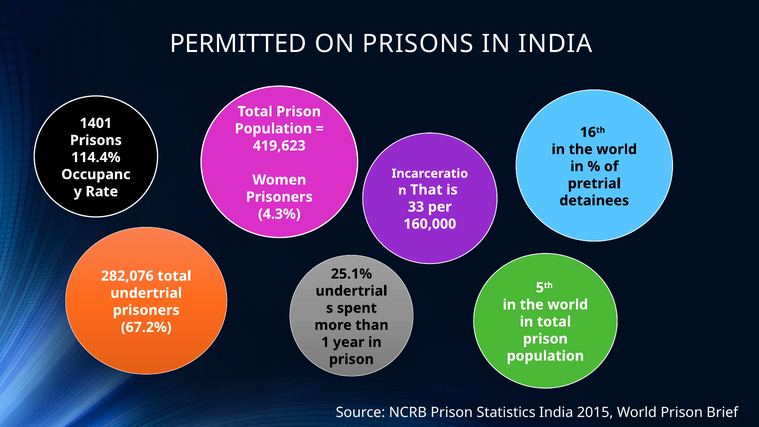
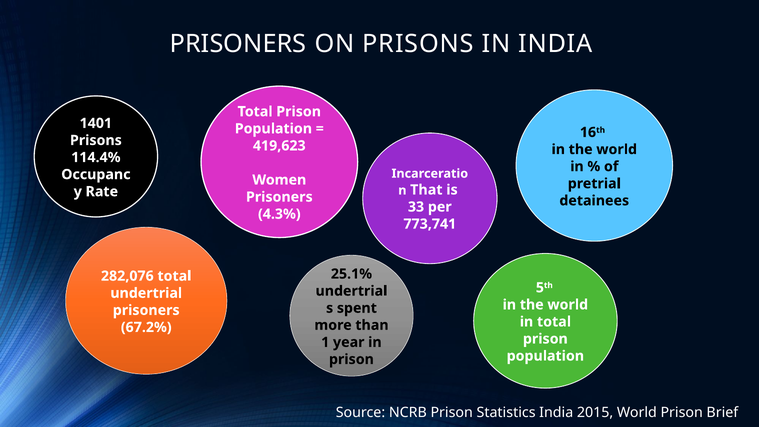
PERMITTED at (238, 44): PERMITTED -> PRISONERS
160,000: 160,000 -> 773,741
